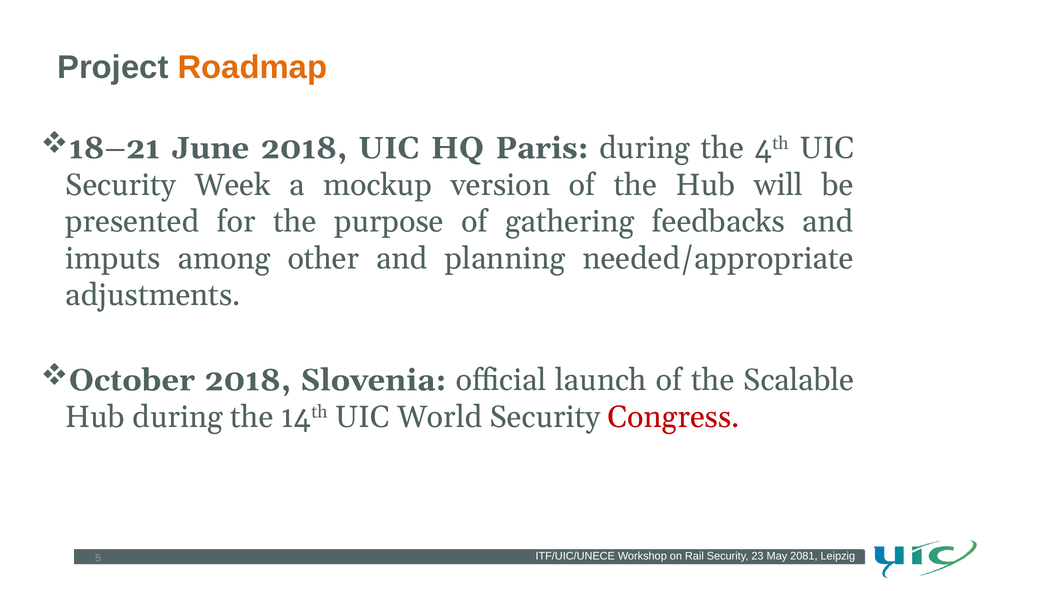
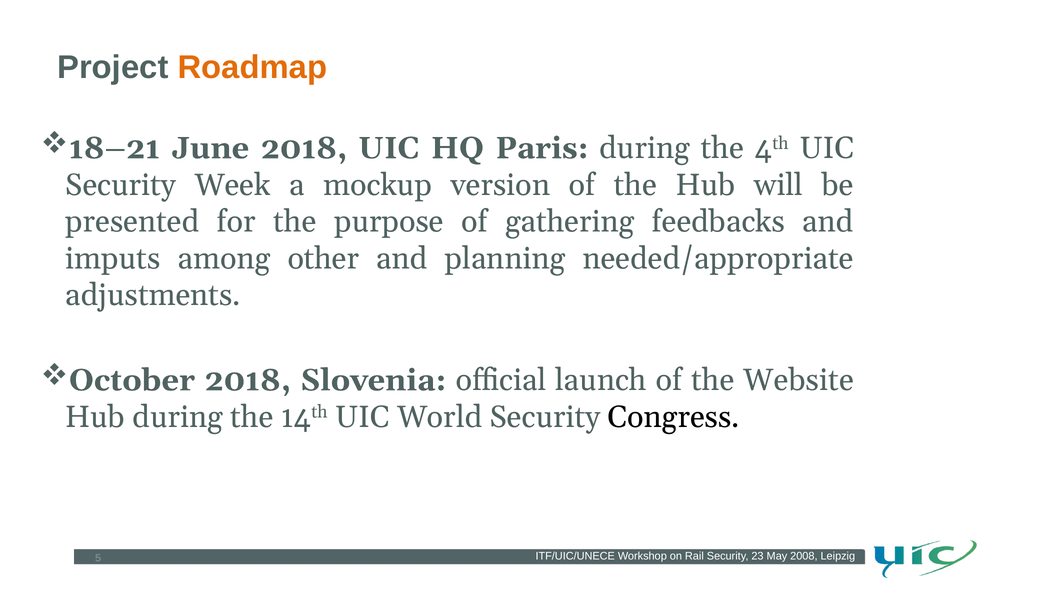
Scalable: Scalable -> Website
Congress colour: red -> black
2081: 2081 -> 2008
